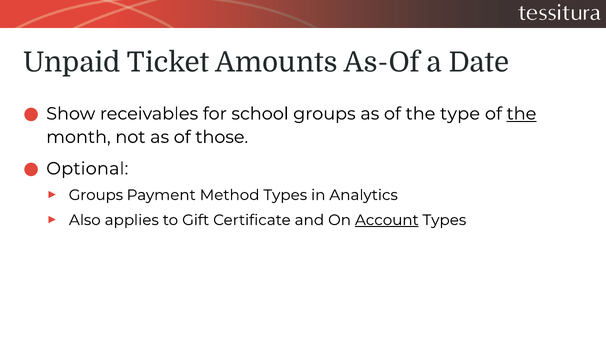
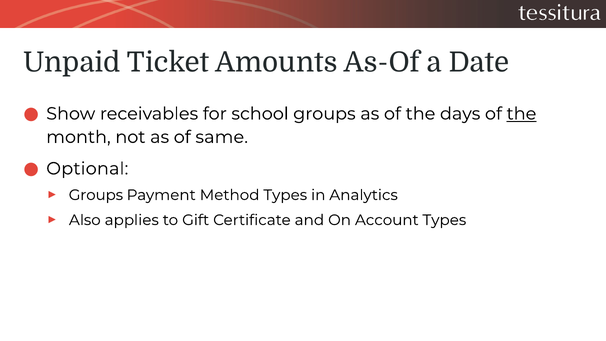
type: type -> days
those: those -> same
Account underline: present -> none
